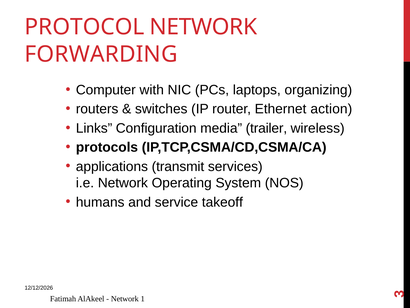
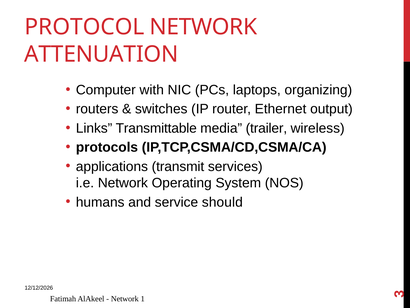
FORWARDING: FORWARDING -> ATTENUATION
action: action -> output
Configuration: Configuration -> Transmittable
takeoff: takeoff -> should
